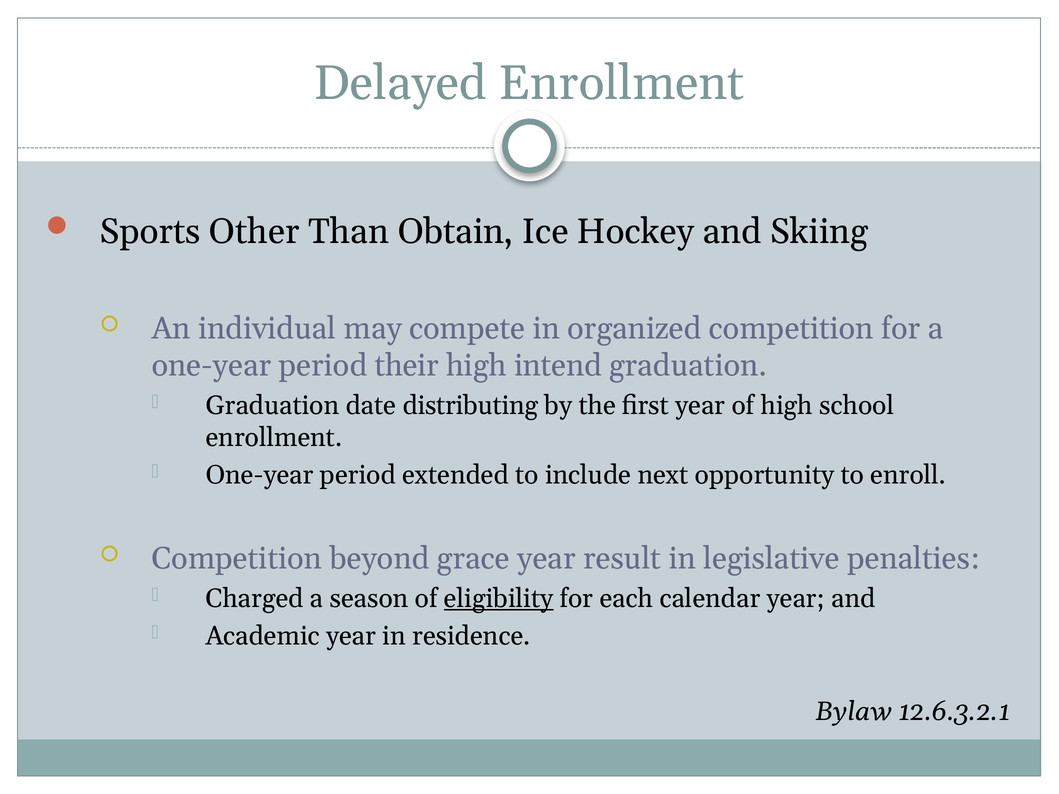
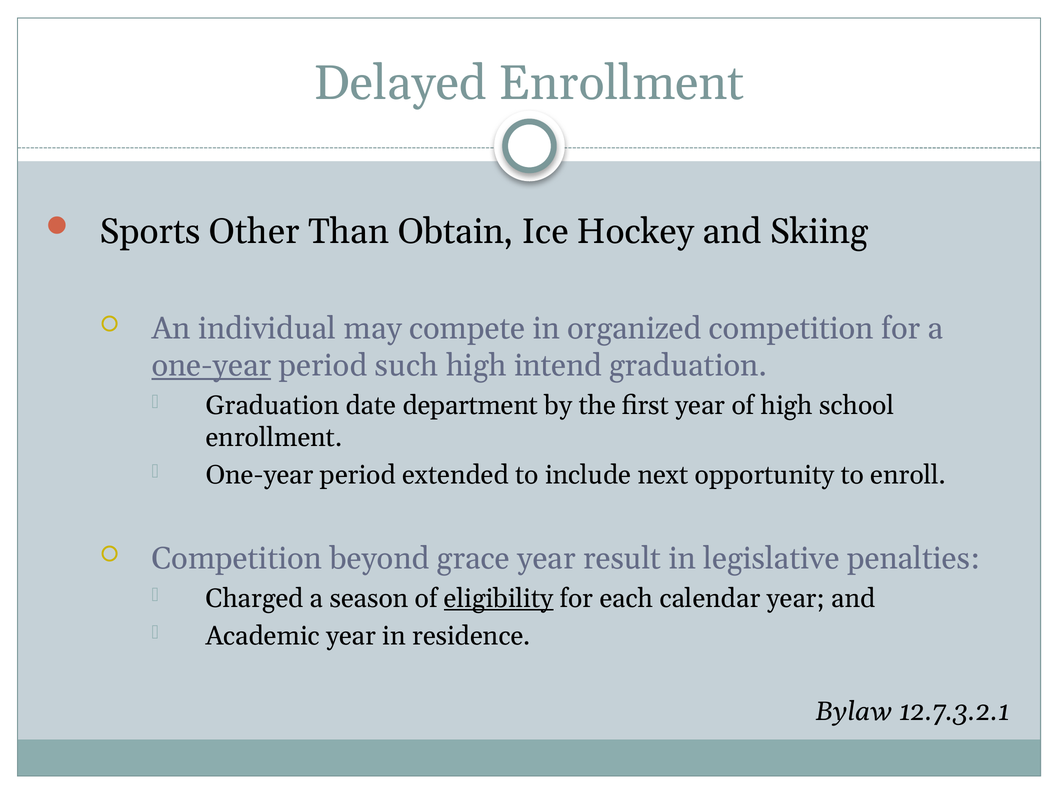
one-year at (211, 366) underline: none -> present
their: their -> such
distributing: distributing -> department
12.6.3.2.1: 12.6.3.2.1 -> 12.7.3.2.1
